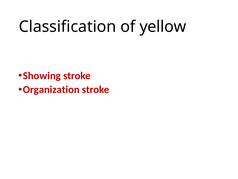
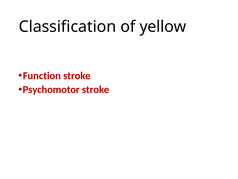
Showing: Showing -> Function
Organization: Organization -> Psychomotor
